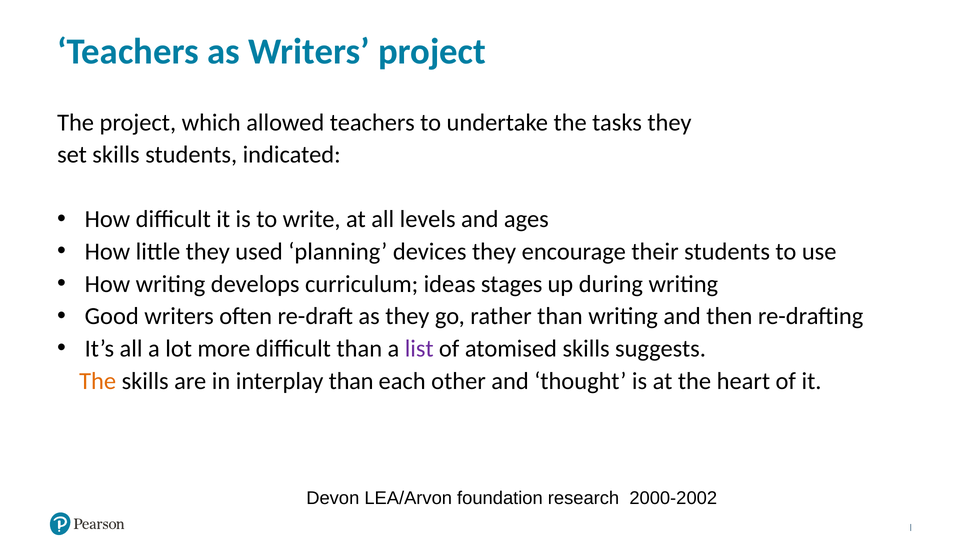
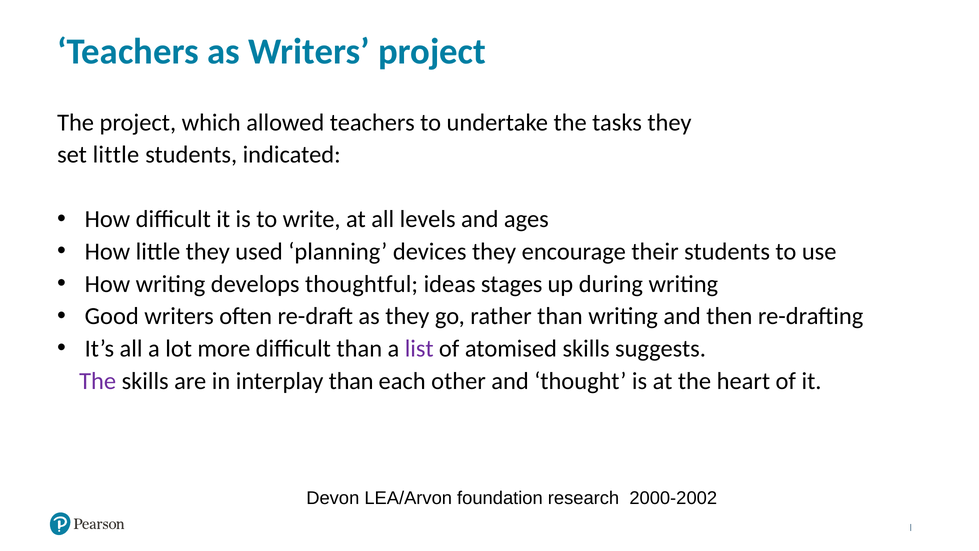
set skills: skills -> little
curriculum: curriculum -> thoughtful
The at (98, 381) colour: orange -> purple
